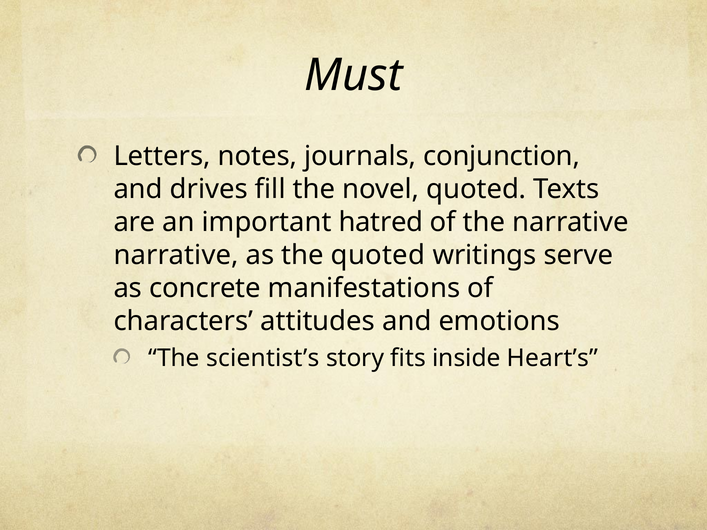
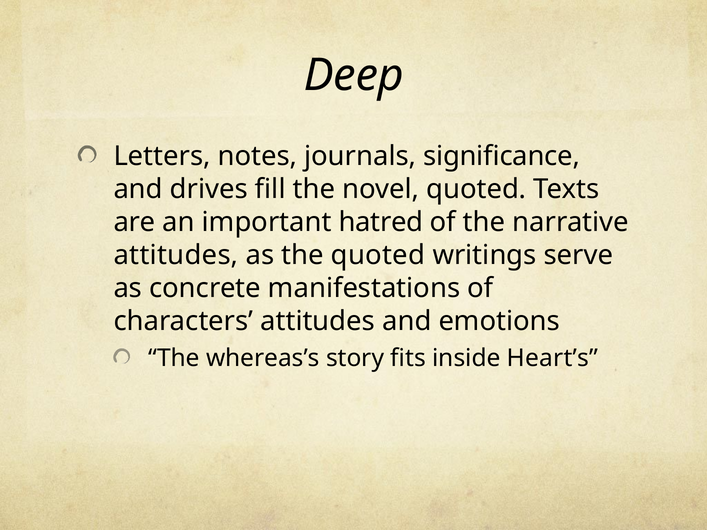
Must: Must -> Deep
conjunction: conjunction -> significance
narrative at (176, 255): narrative -> attitudes
scientist’s: scientist’s -> whereas’s
